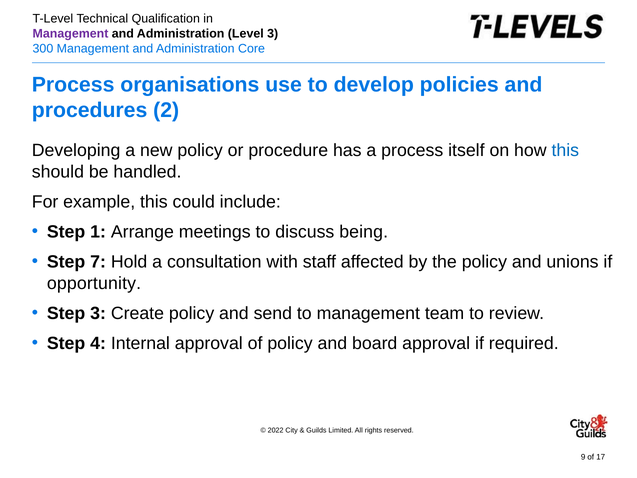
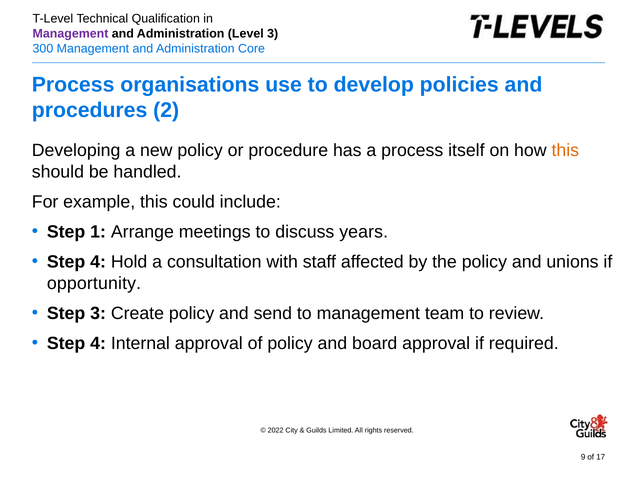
this at (565, 150) colour: blue -> orange
being: being -> years
7 at (98, 262): 7 -> 4
